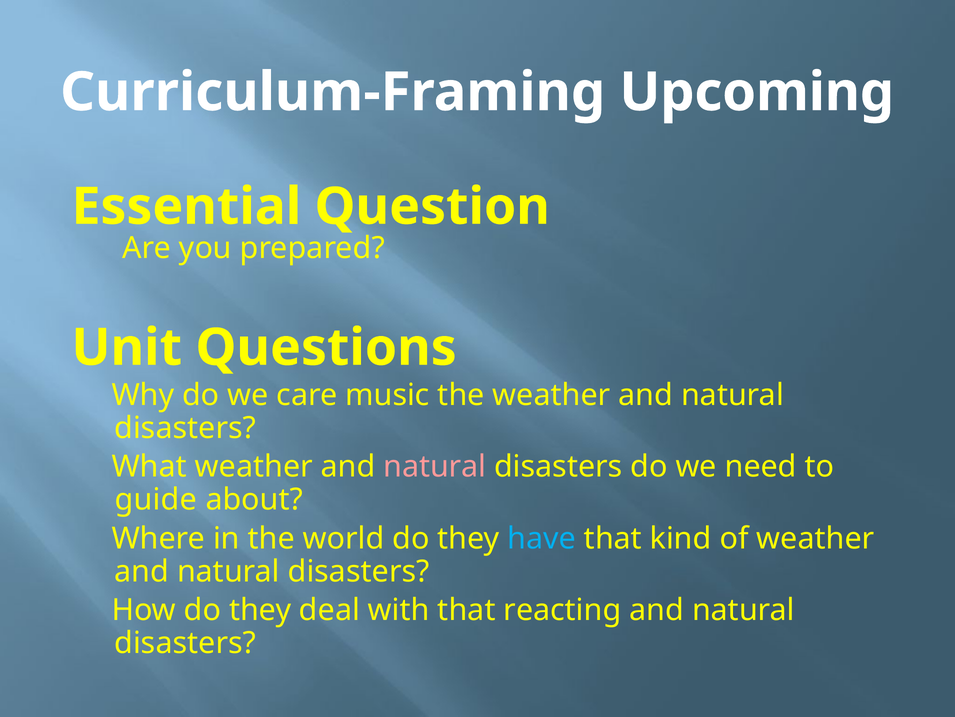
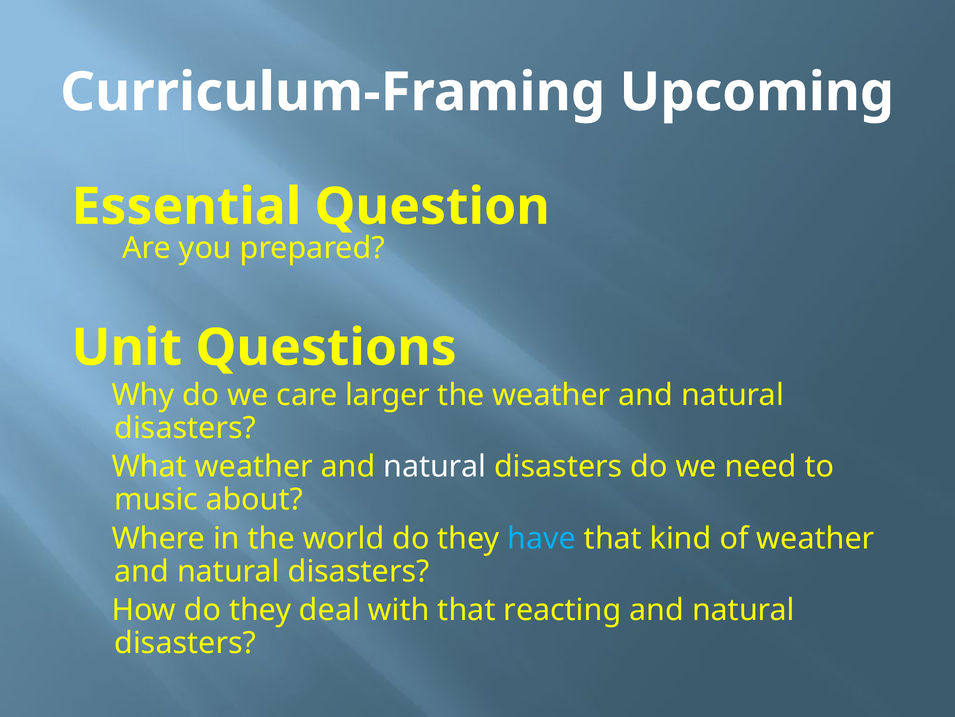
music: music -> larger
natural at (435, 466) colour: pink -> white
guide: guide -> music
